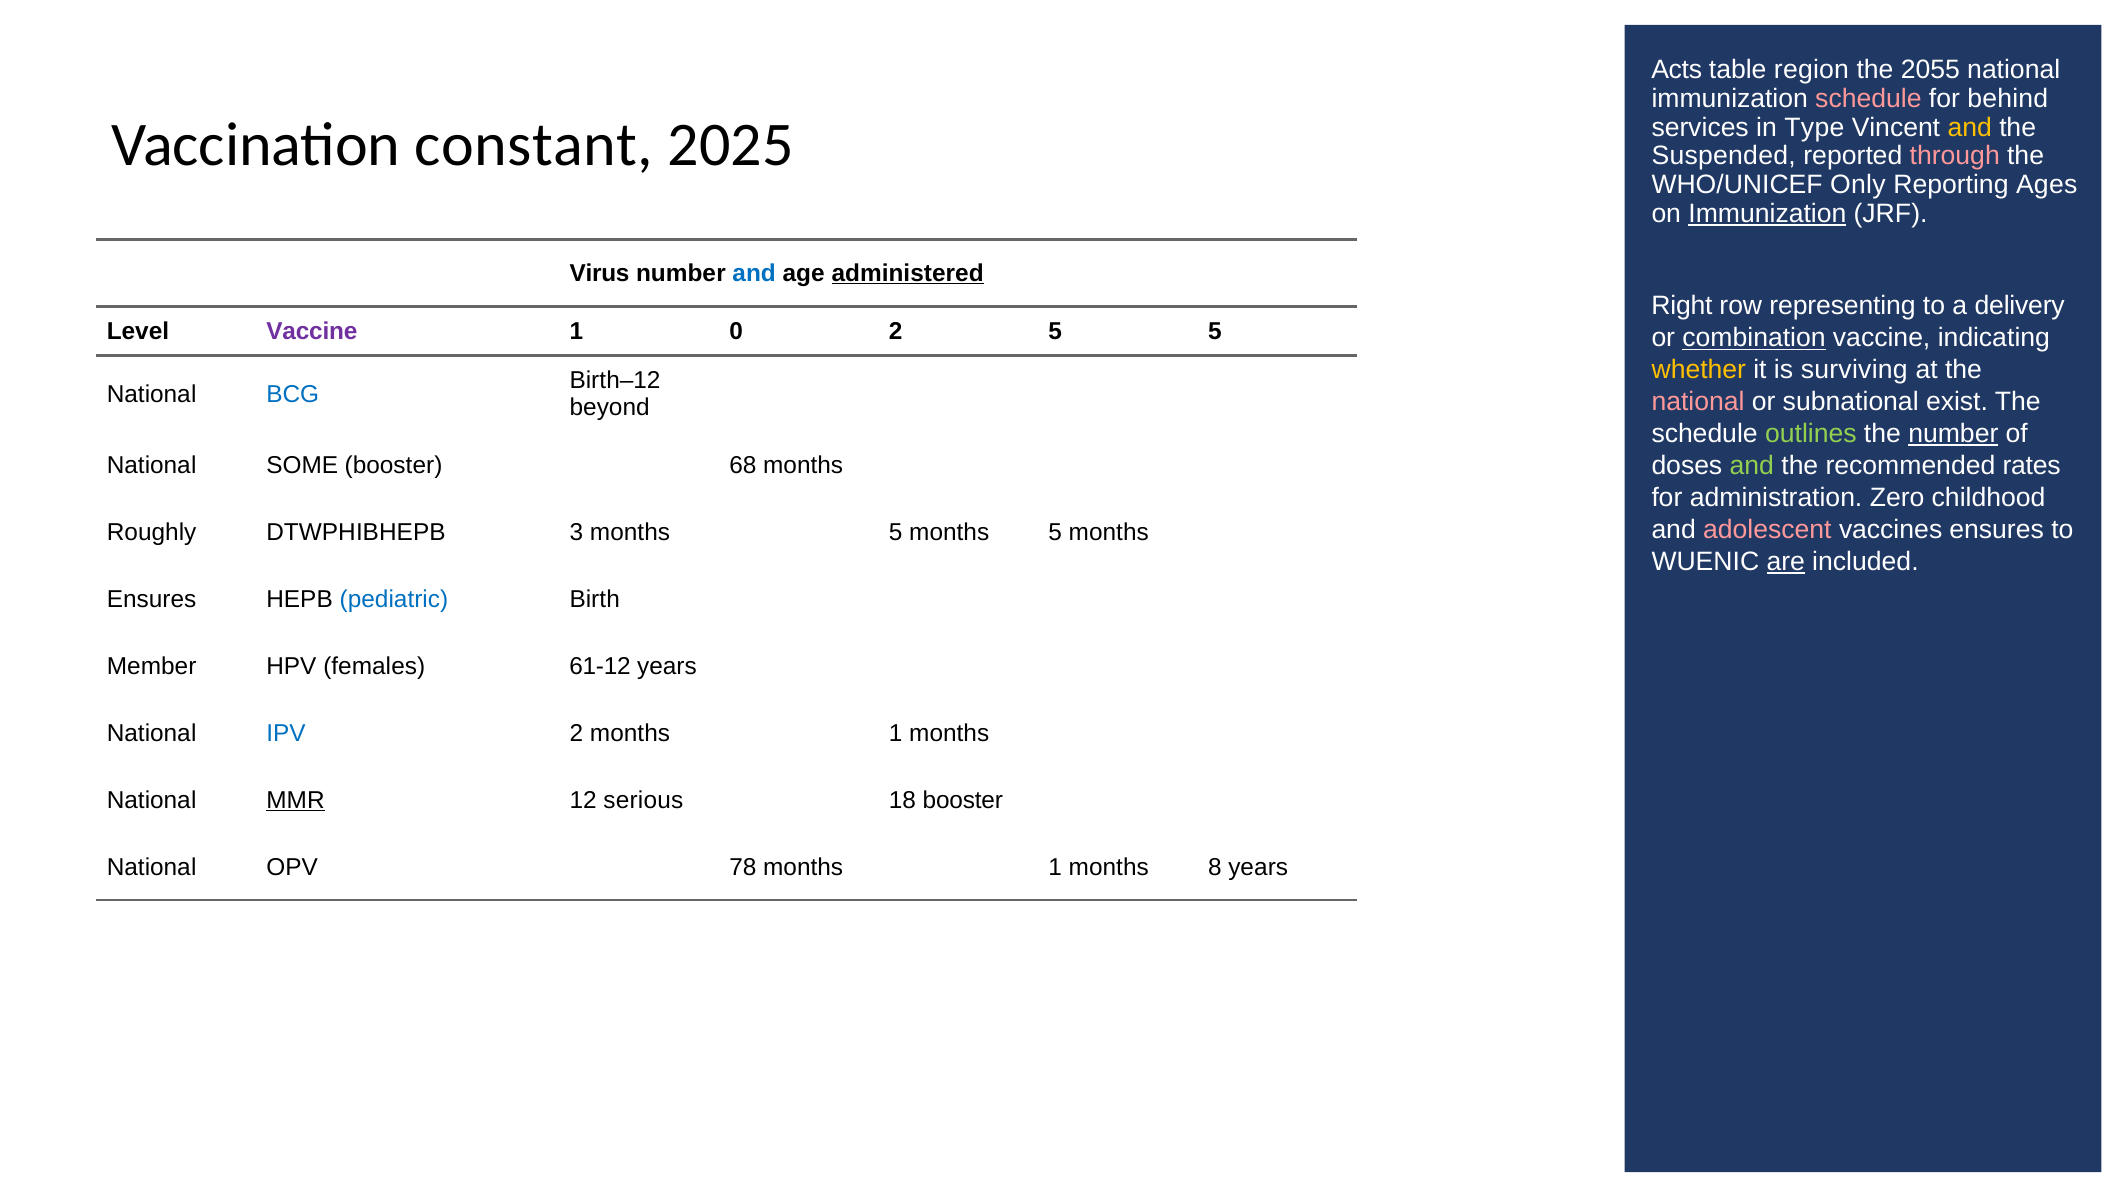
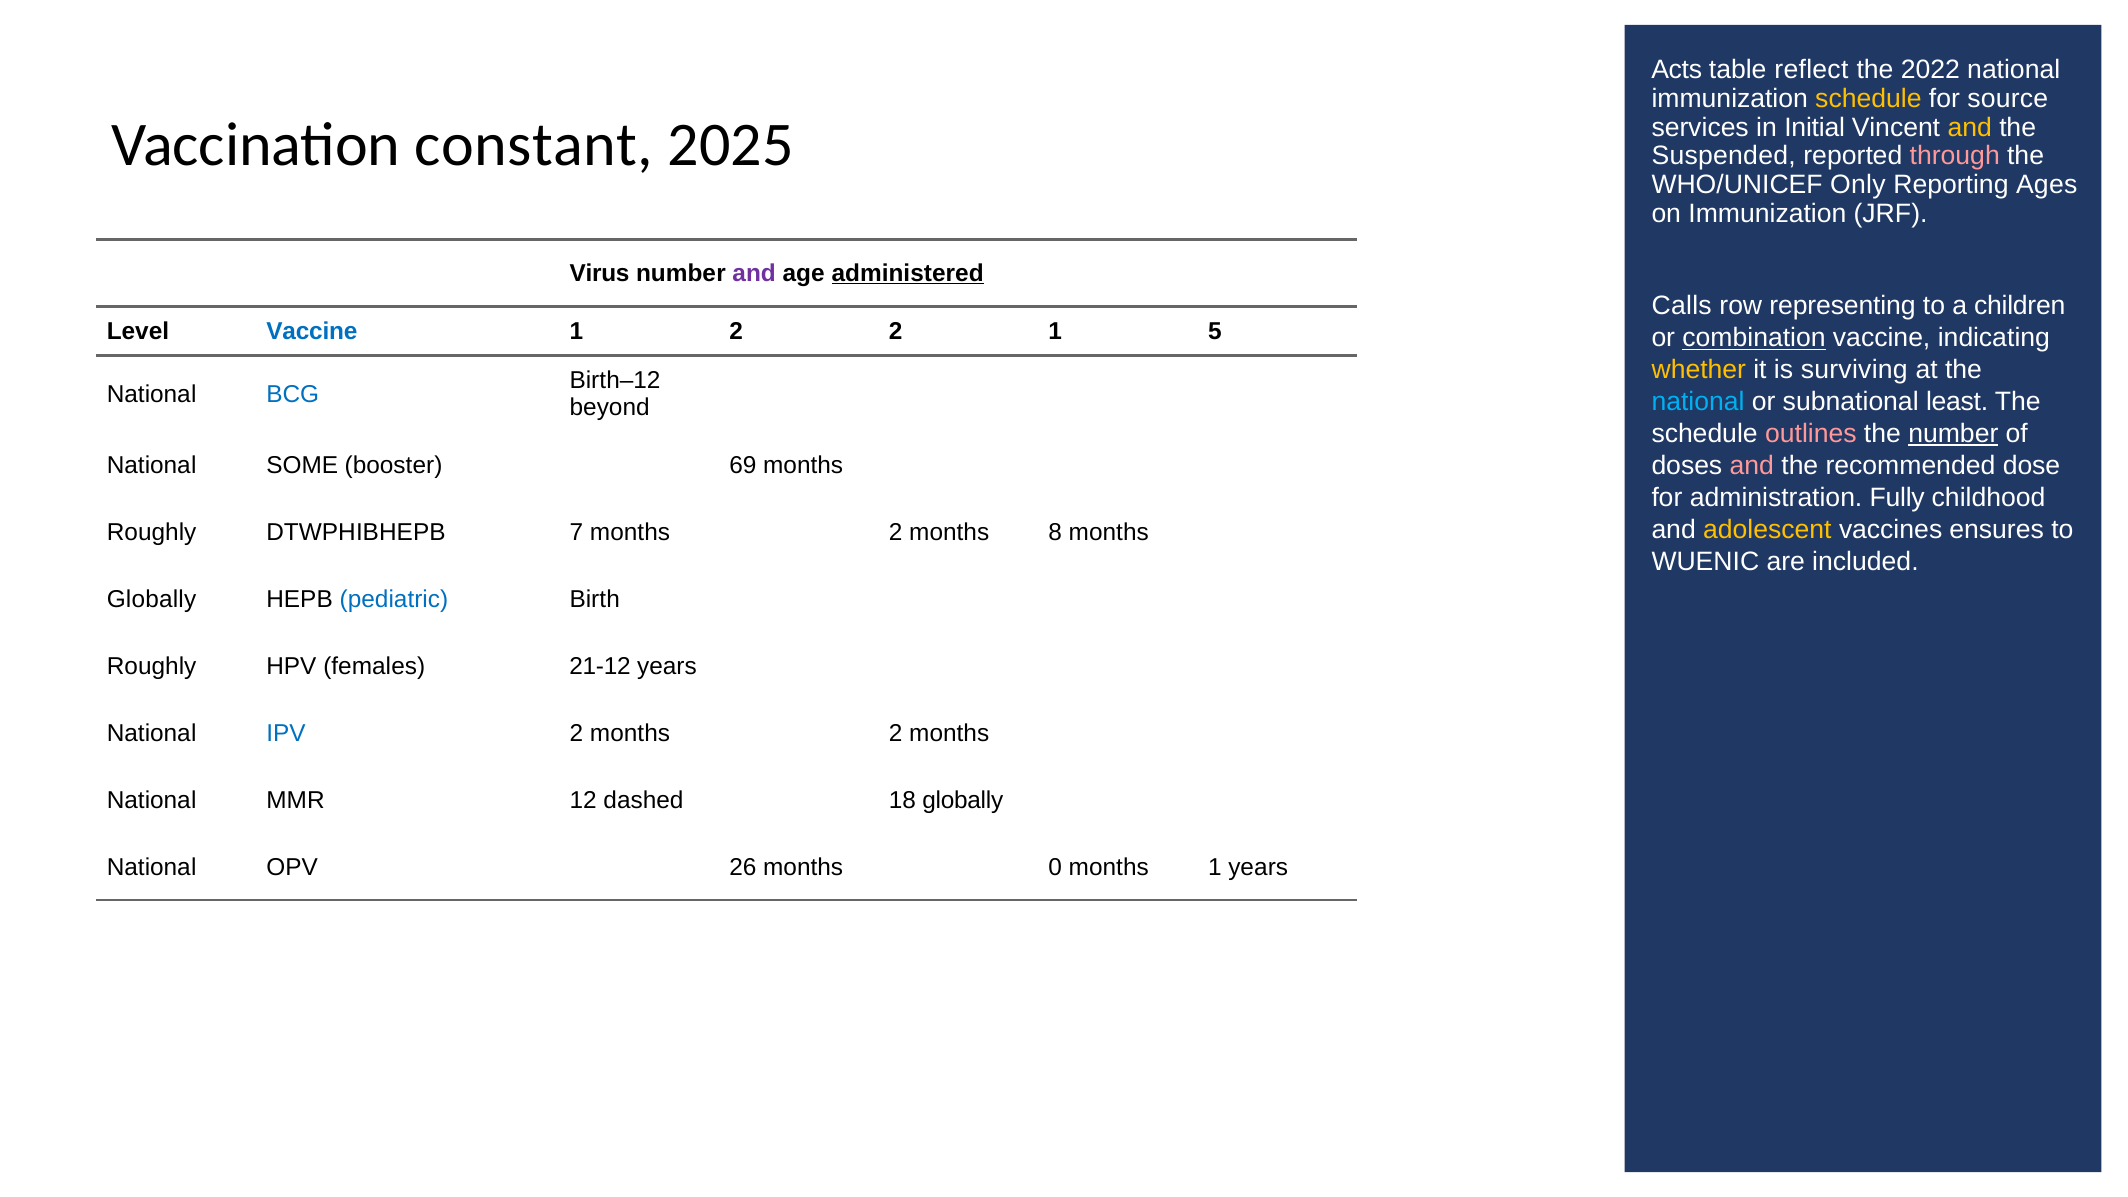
region: region -> reflect
2055: 2055 -> 2022
schedule at (1868, 99) colour: pink -> yellow
behind: behind -> source
Type: Type -> Initial
Immunization at (1767, 214) underline: present -> none
and at (754, 273) colour: blue -> purple
Right: Right -> Calls
delivery: delivery -> children
Vaccine at (312, 331) colour: purple -> blue
1 0: 0 -> 2
2 5: 5 -> 1
national at (1698, 402) colour: pink -> light blue
exist: exist -> least
outlines colour: light green -> pink
and at (1752, 466) colour: light green -> pink
rates: rates -> dose
68: 68 -> 69
Zero: Zero -> Fully
adolescent colour: pink -> yellow
3: 3 -> 7
5 at (896, 533): 5 -> 2
5 at (1055, 533): 5 -> 8
are underline: present -> none
Ensures at (152, 600): Ensures -> Globally
Member at (152, 666): Member -> Roughly
61-12: 61-12 -> 21-12
2 months 1: 1 -> 2
MMR underline: present -> none
serious: serious -> dashed
18 booster: booster -> globally
78: 78 -> 26
1 at (1055, 867): 1 -> 0
months 8: 8 -> 1
